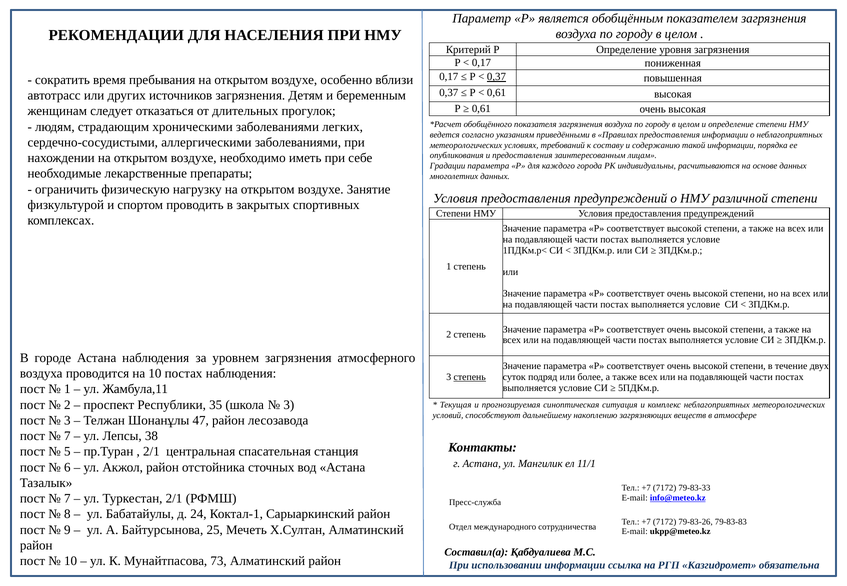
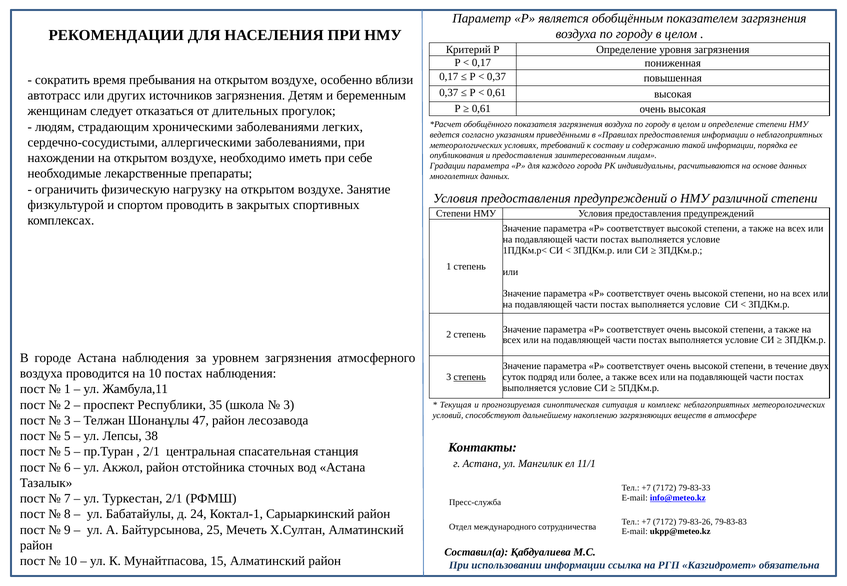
0,37 at (496, 77) underline: present -> none
7 at (67, 436): 7 -> 5
73: 73 -> 15
